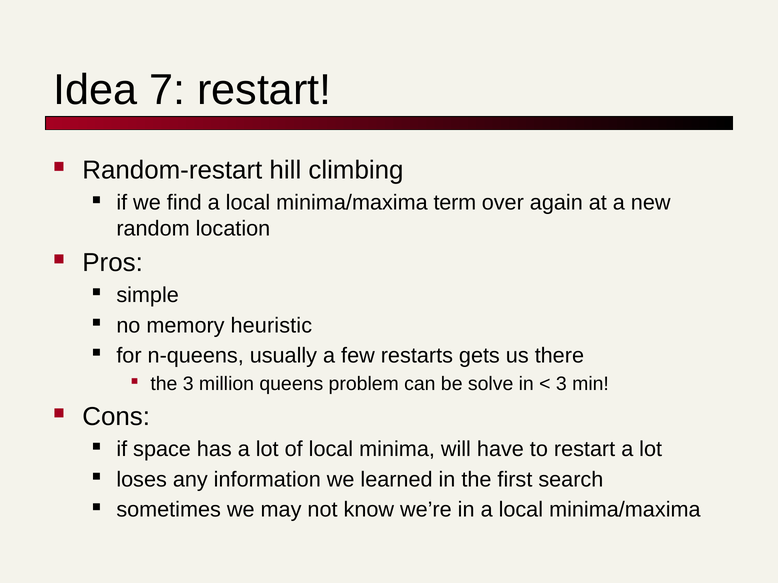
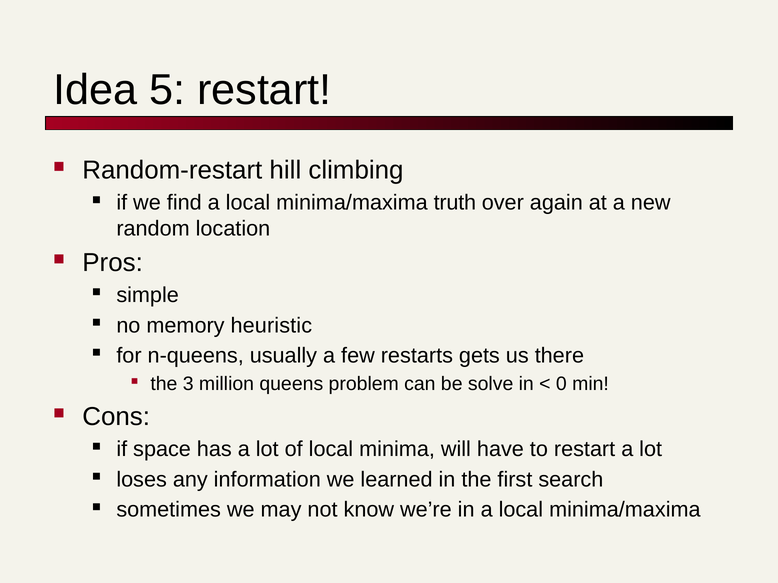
7: 7 -> 5
term: term -> truth
3 at (561, 384): 3 -> 0
